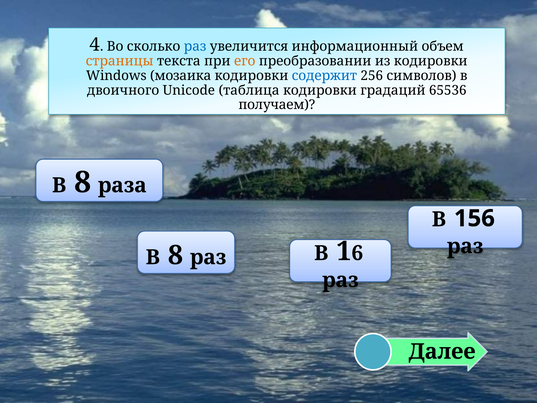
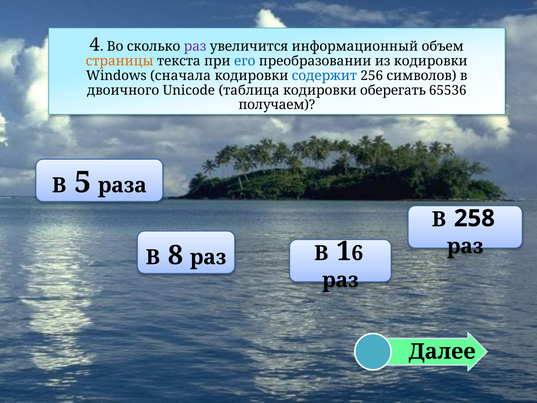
раз at (195, 46) colour: blue -> purple
его colour: orange -> blue
мозаика: мозаика -> сначала
градаций: градаций -> оберегать
8 at (83, 182): 8 -> 5
156: 156 -> 258
